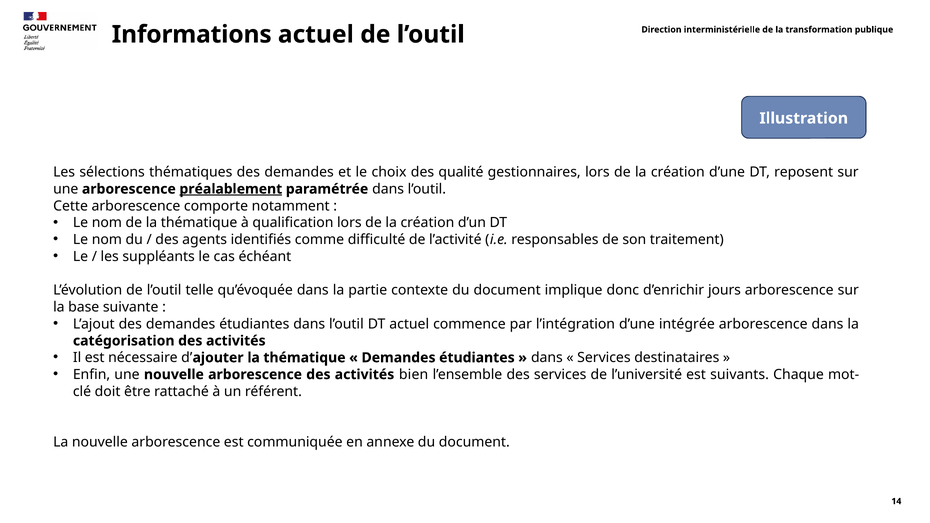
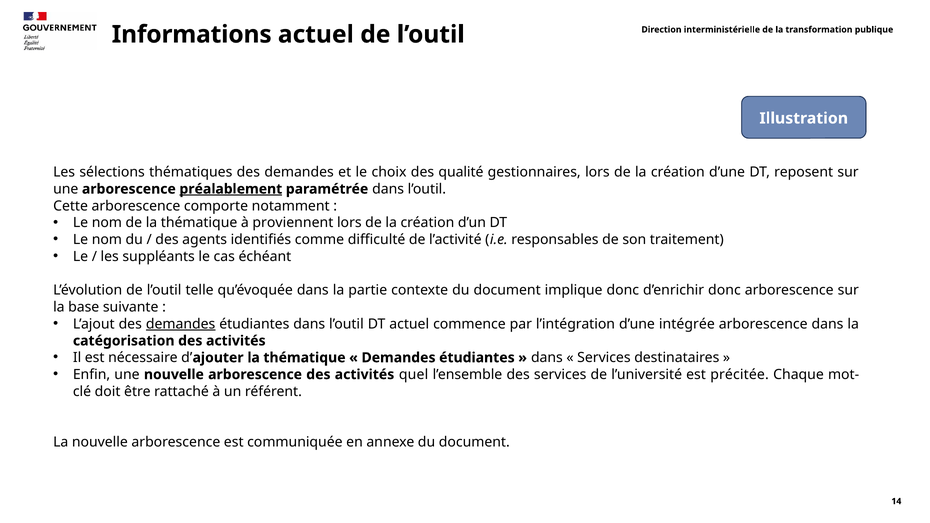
qualification: qualification -> proviennent
d’enrichir jours: jours -> donc
demandes at (181, 324) underline: none -> present
bien: bien -> quel
suivants: suivants -> précitée
